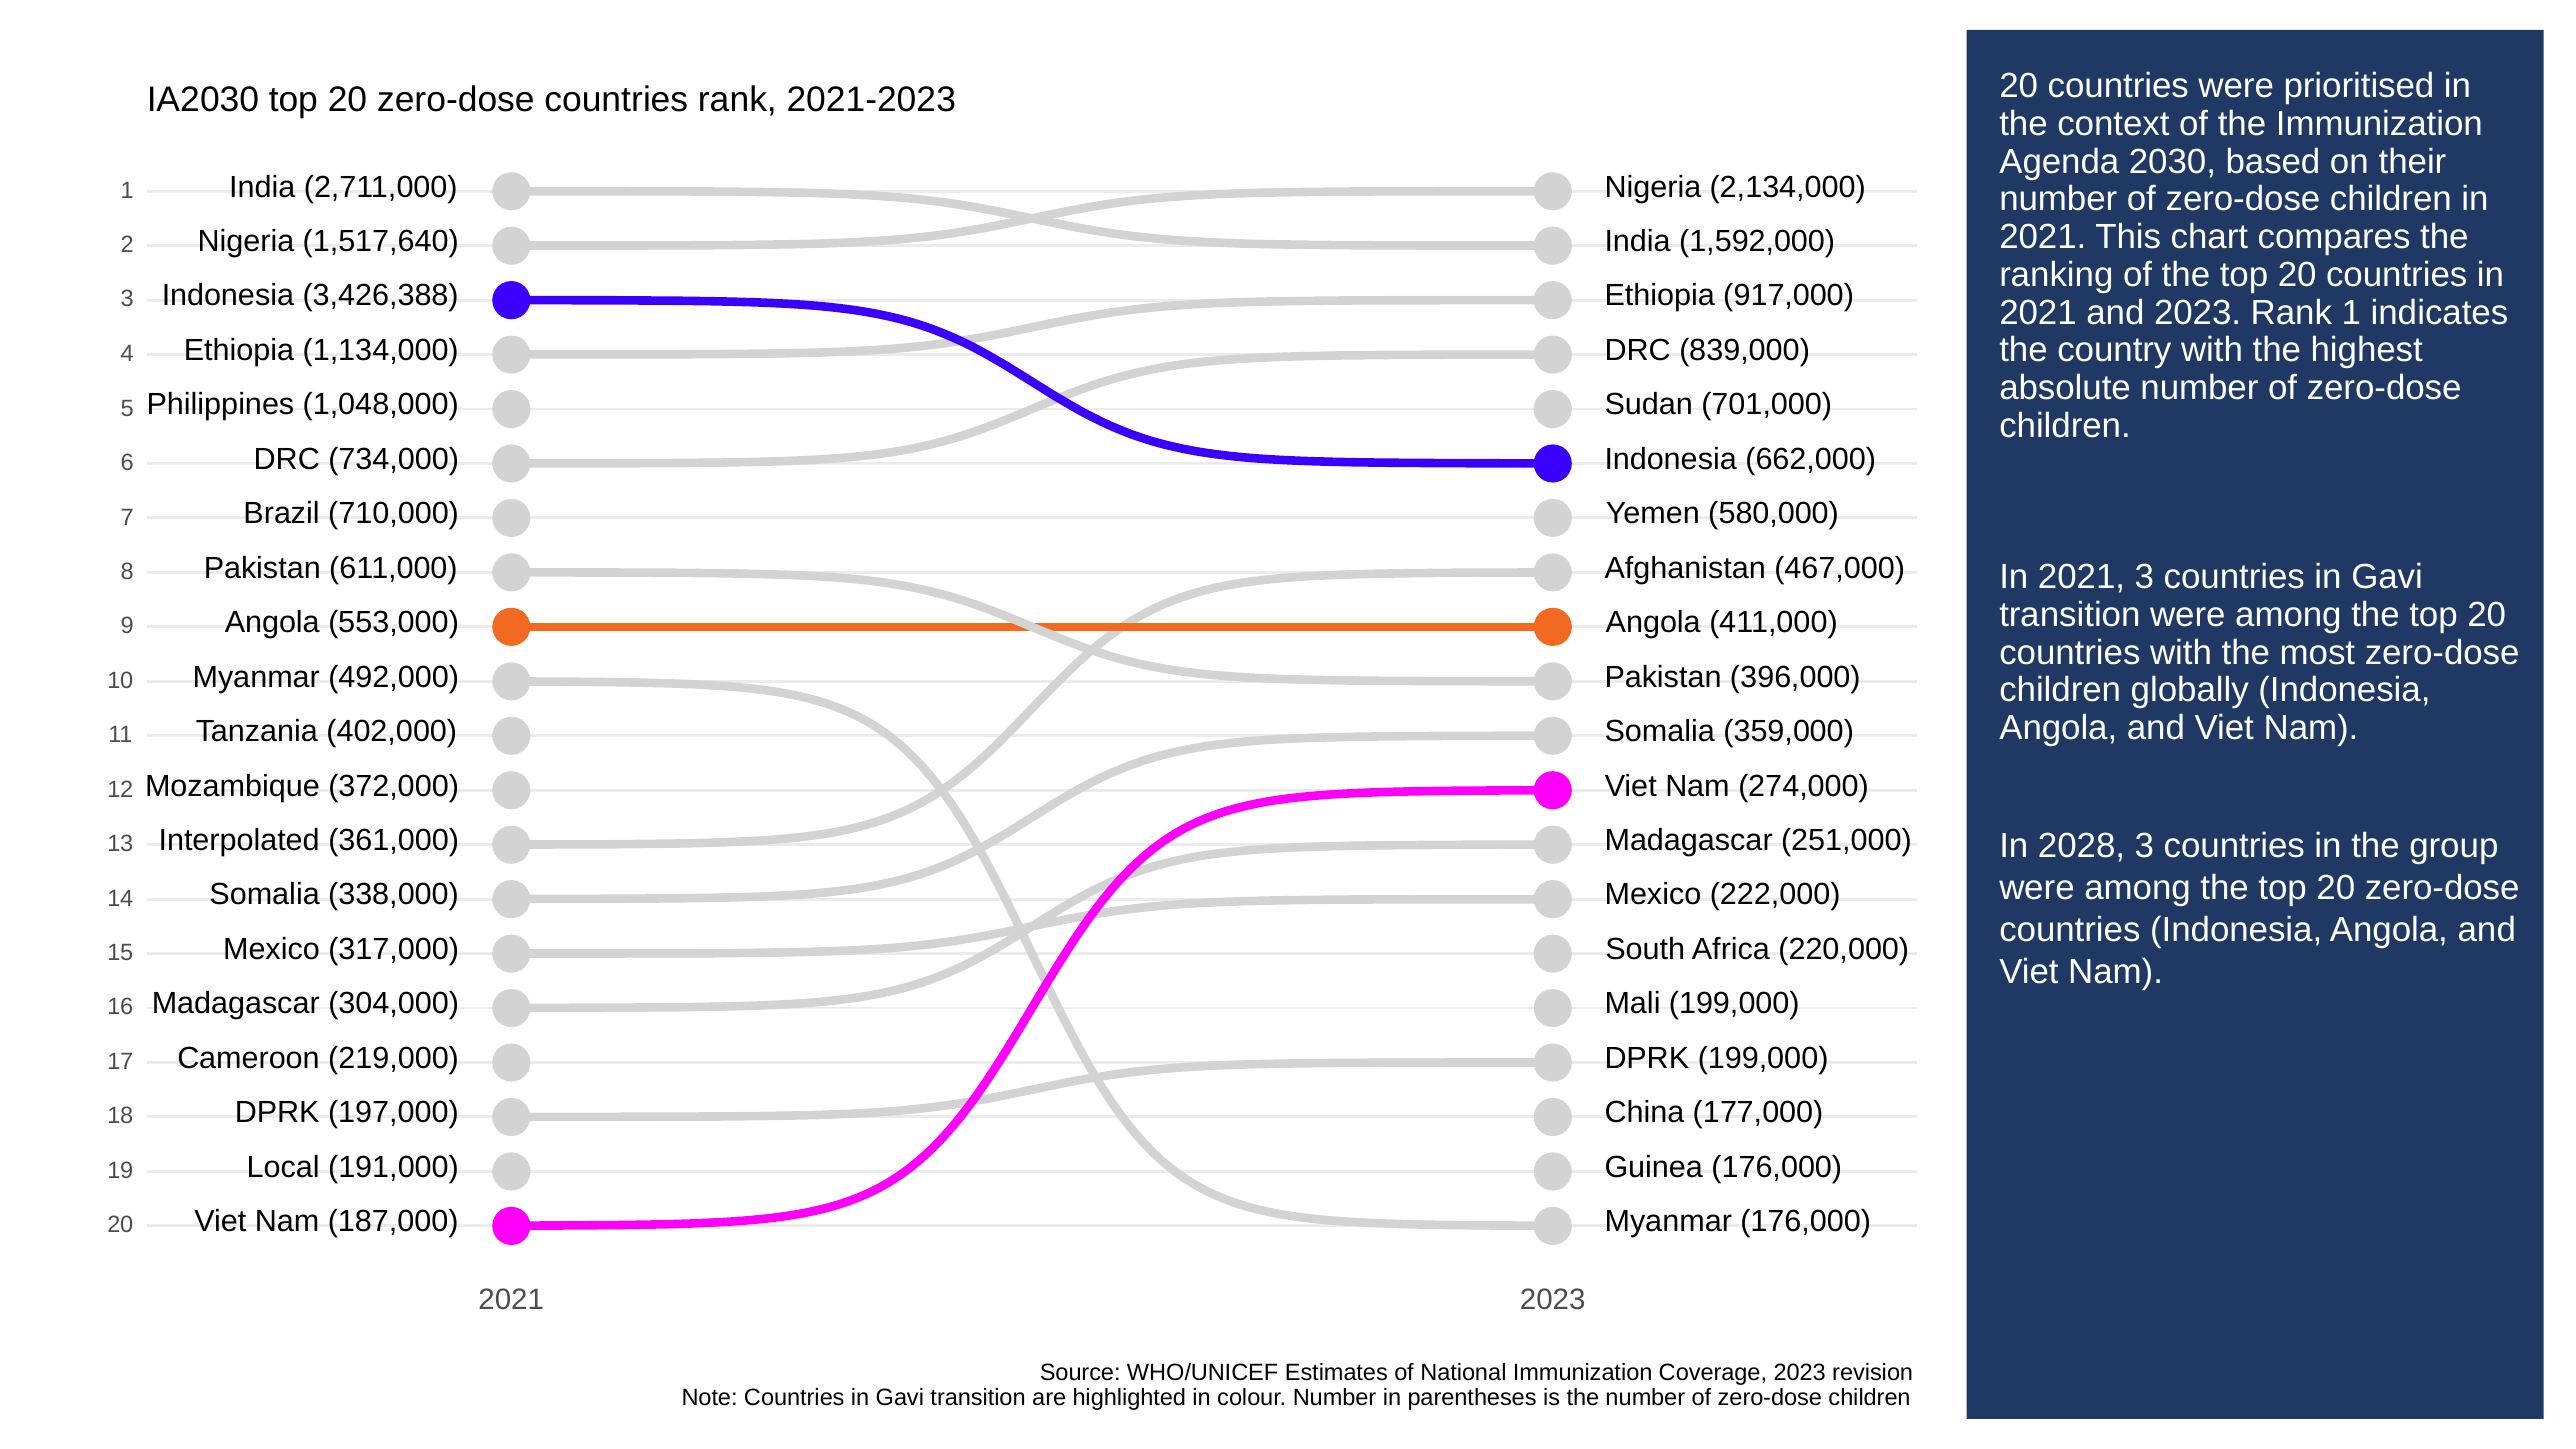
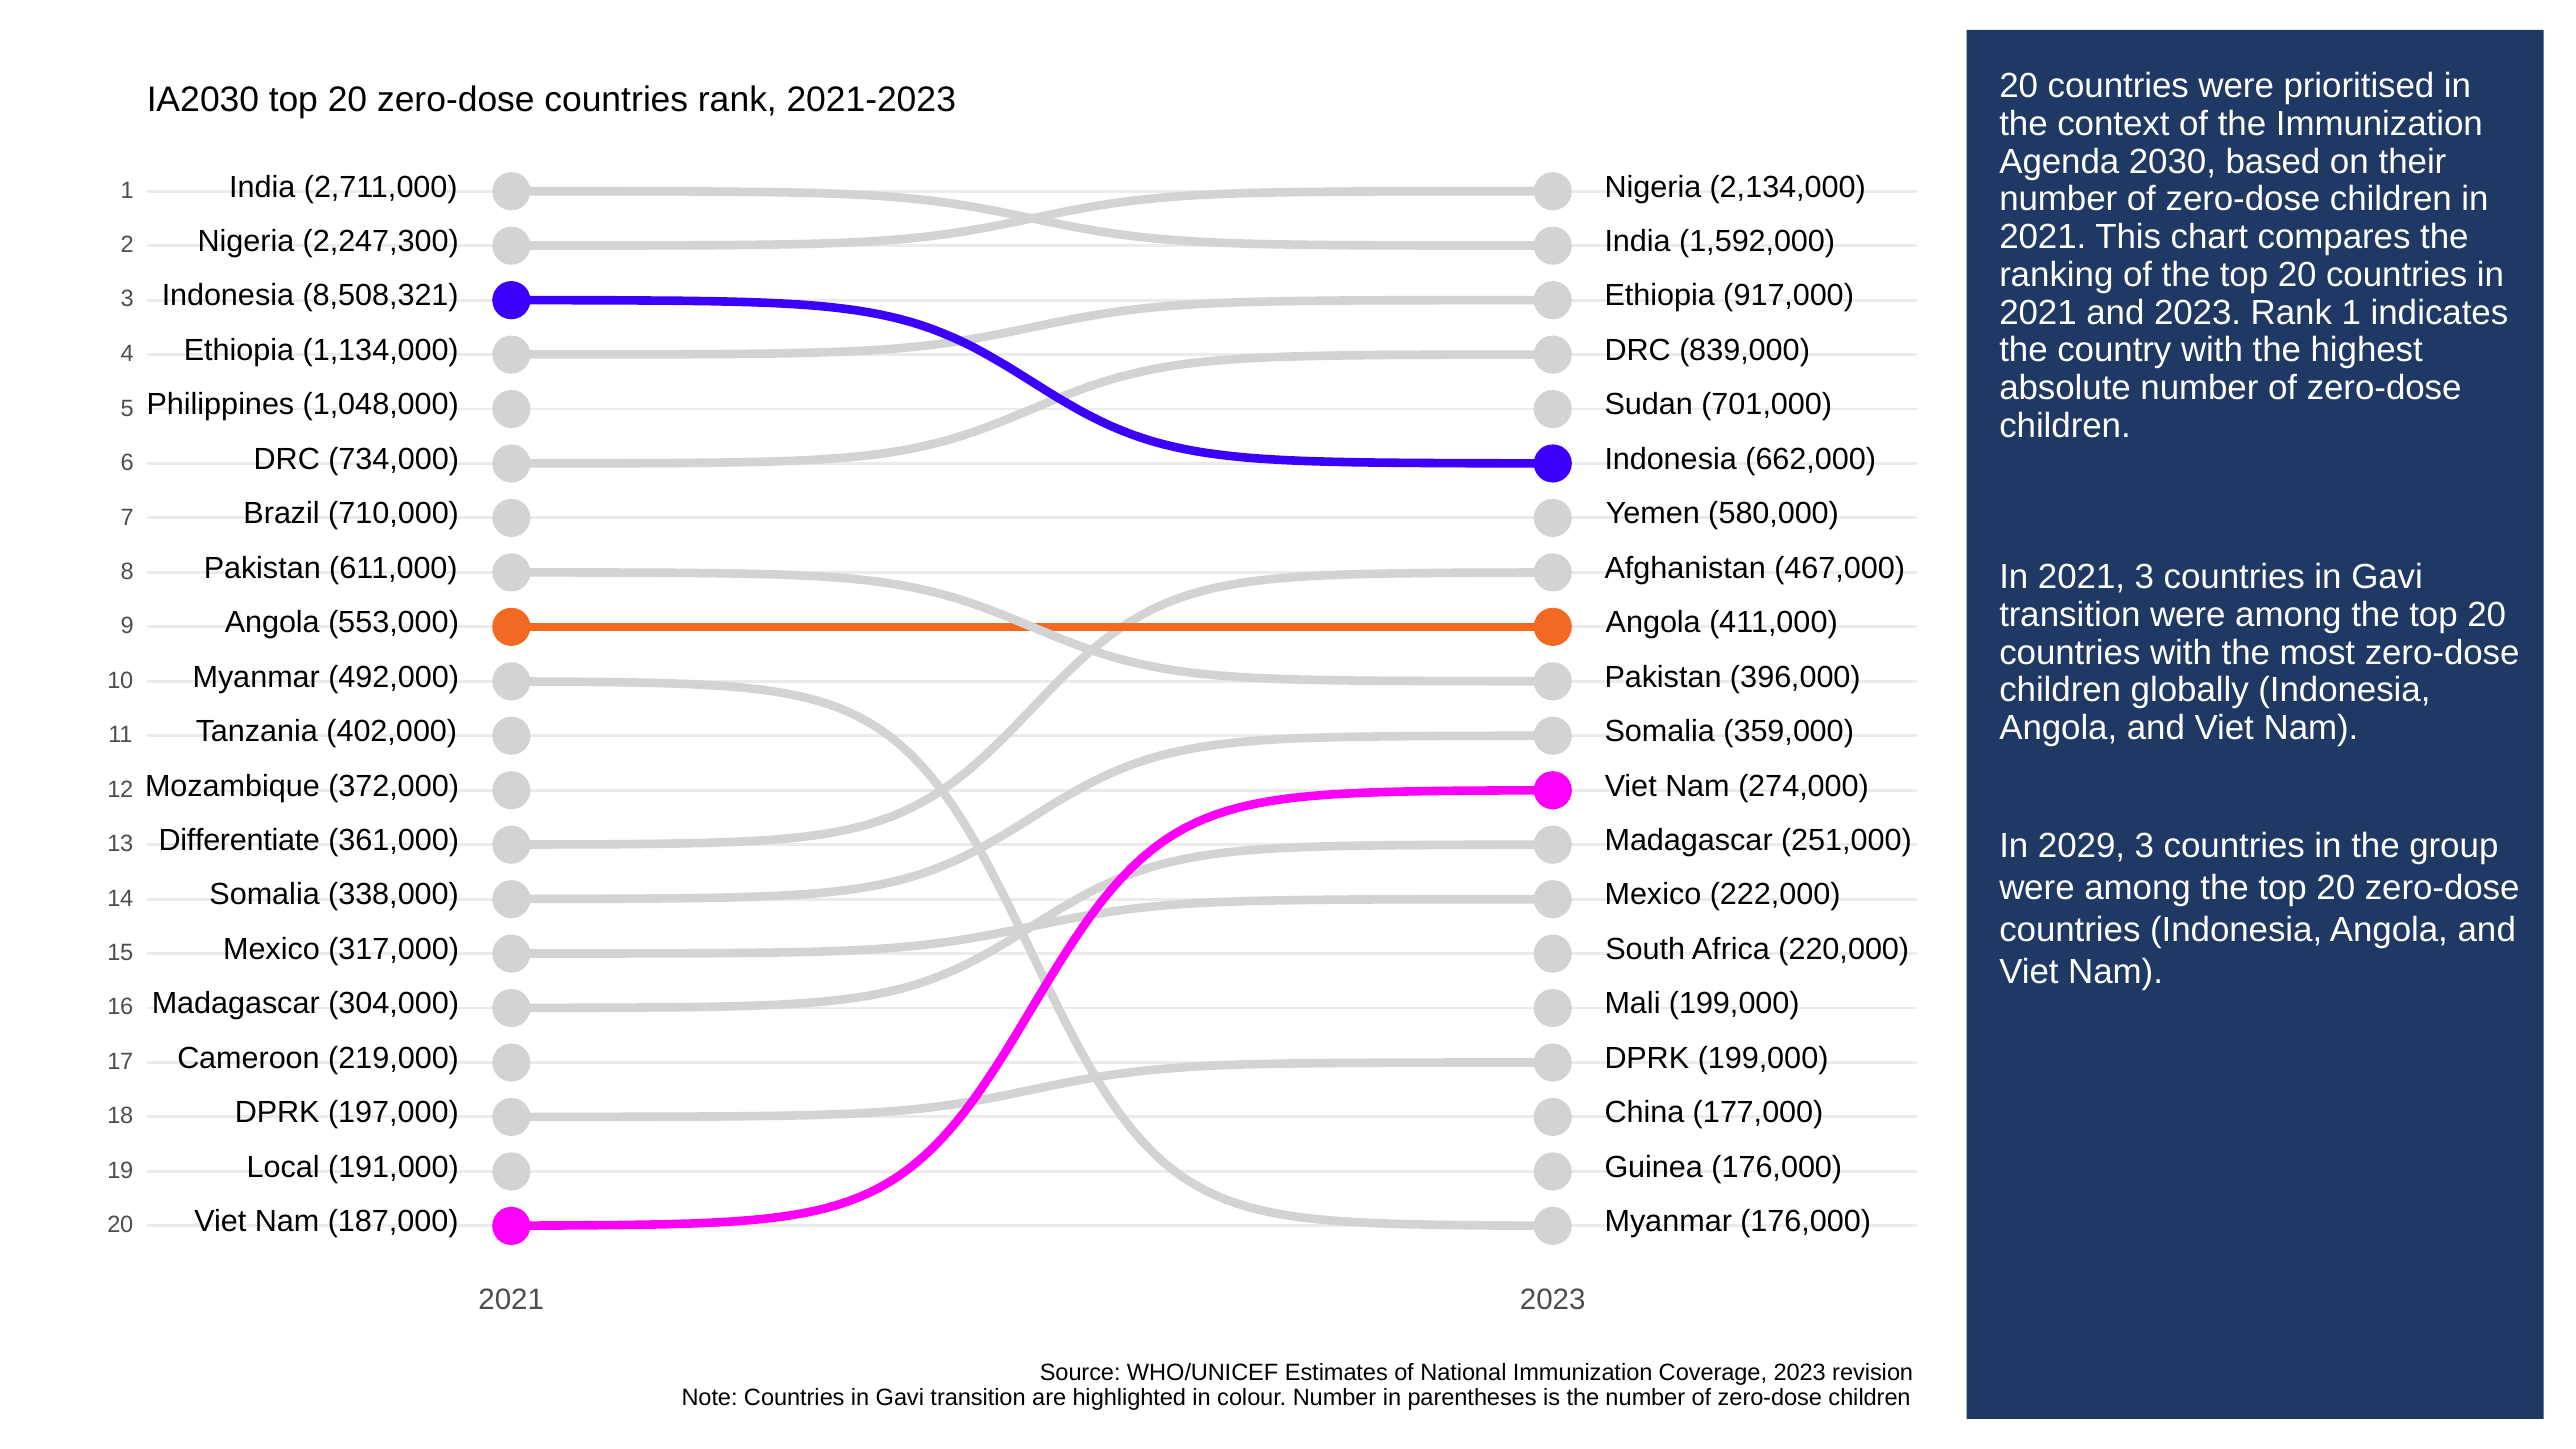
1,517,640: 1,517,640 -> 2,247,300
3,426,388: 3,426,388 -> 8,508,321
Interpolated: Interpolated -> Differentiate
2028: 2028 -> 2029
